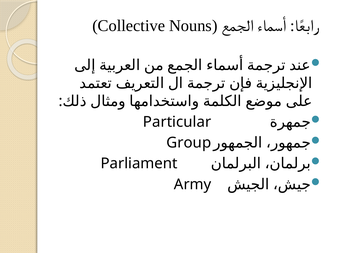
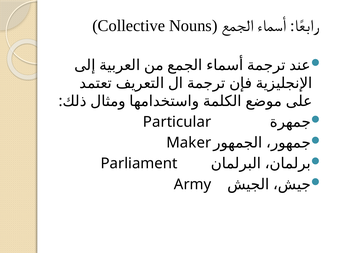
Group: Group -> Maker
